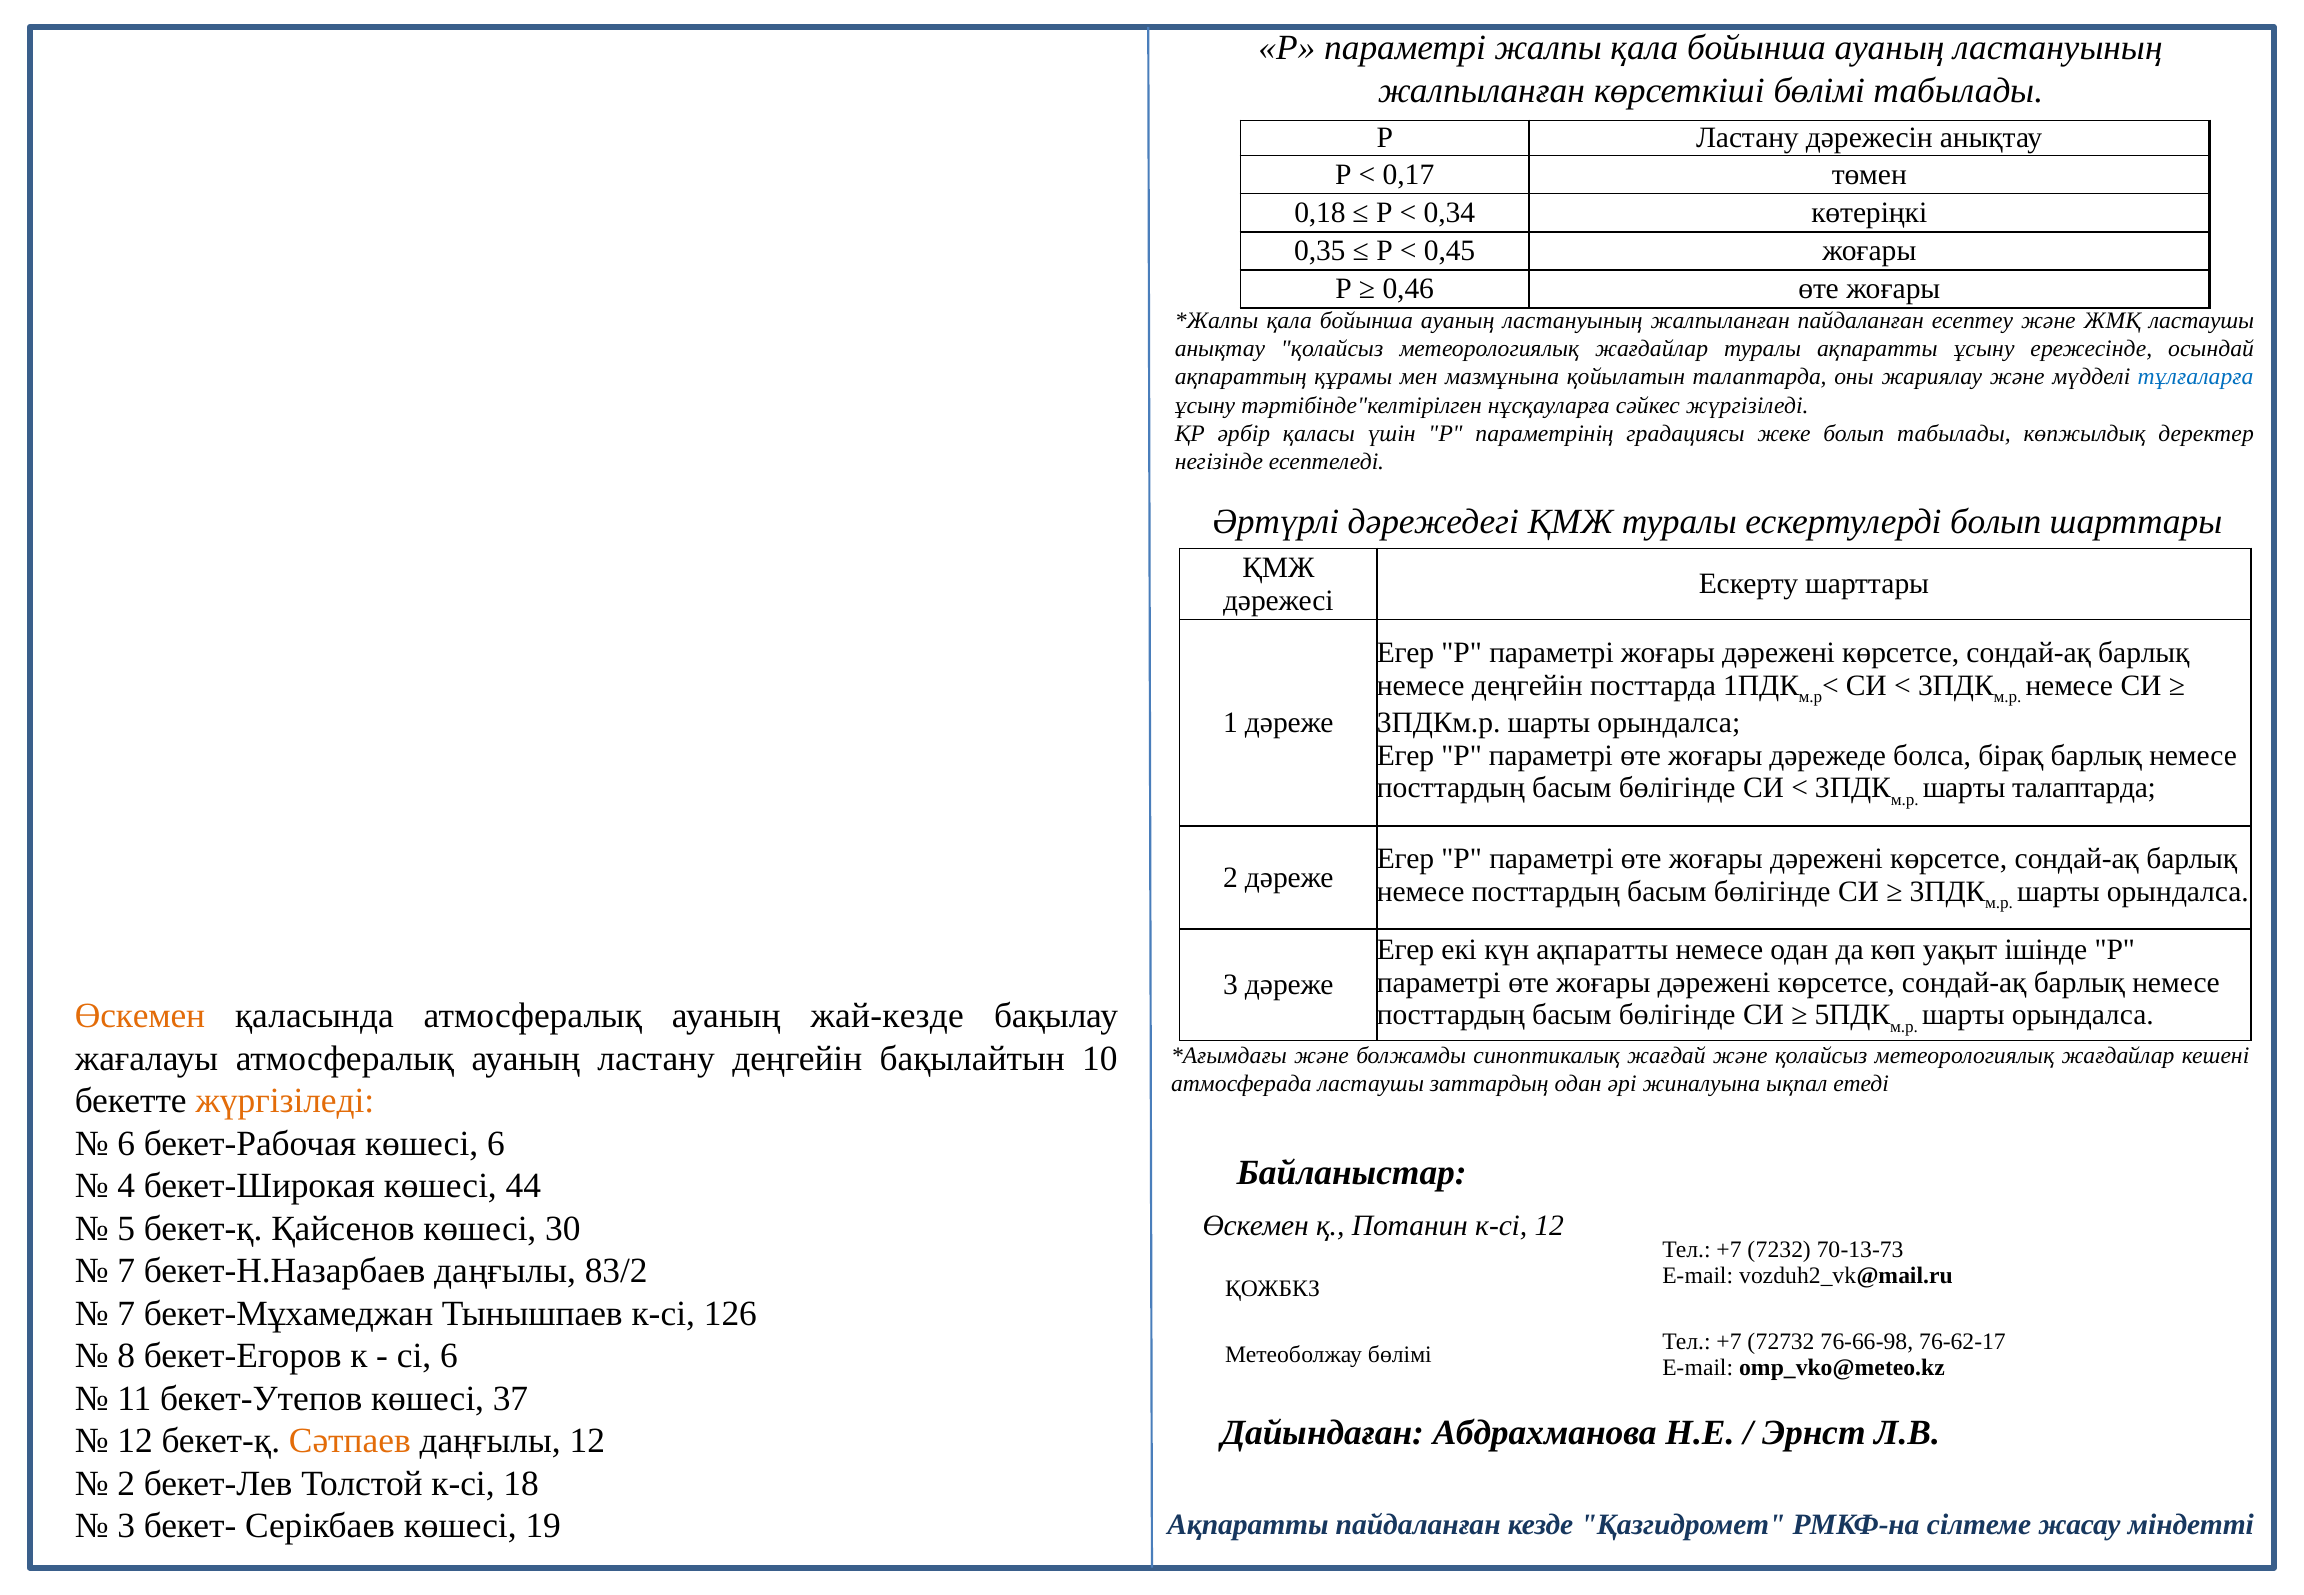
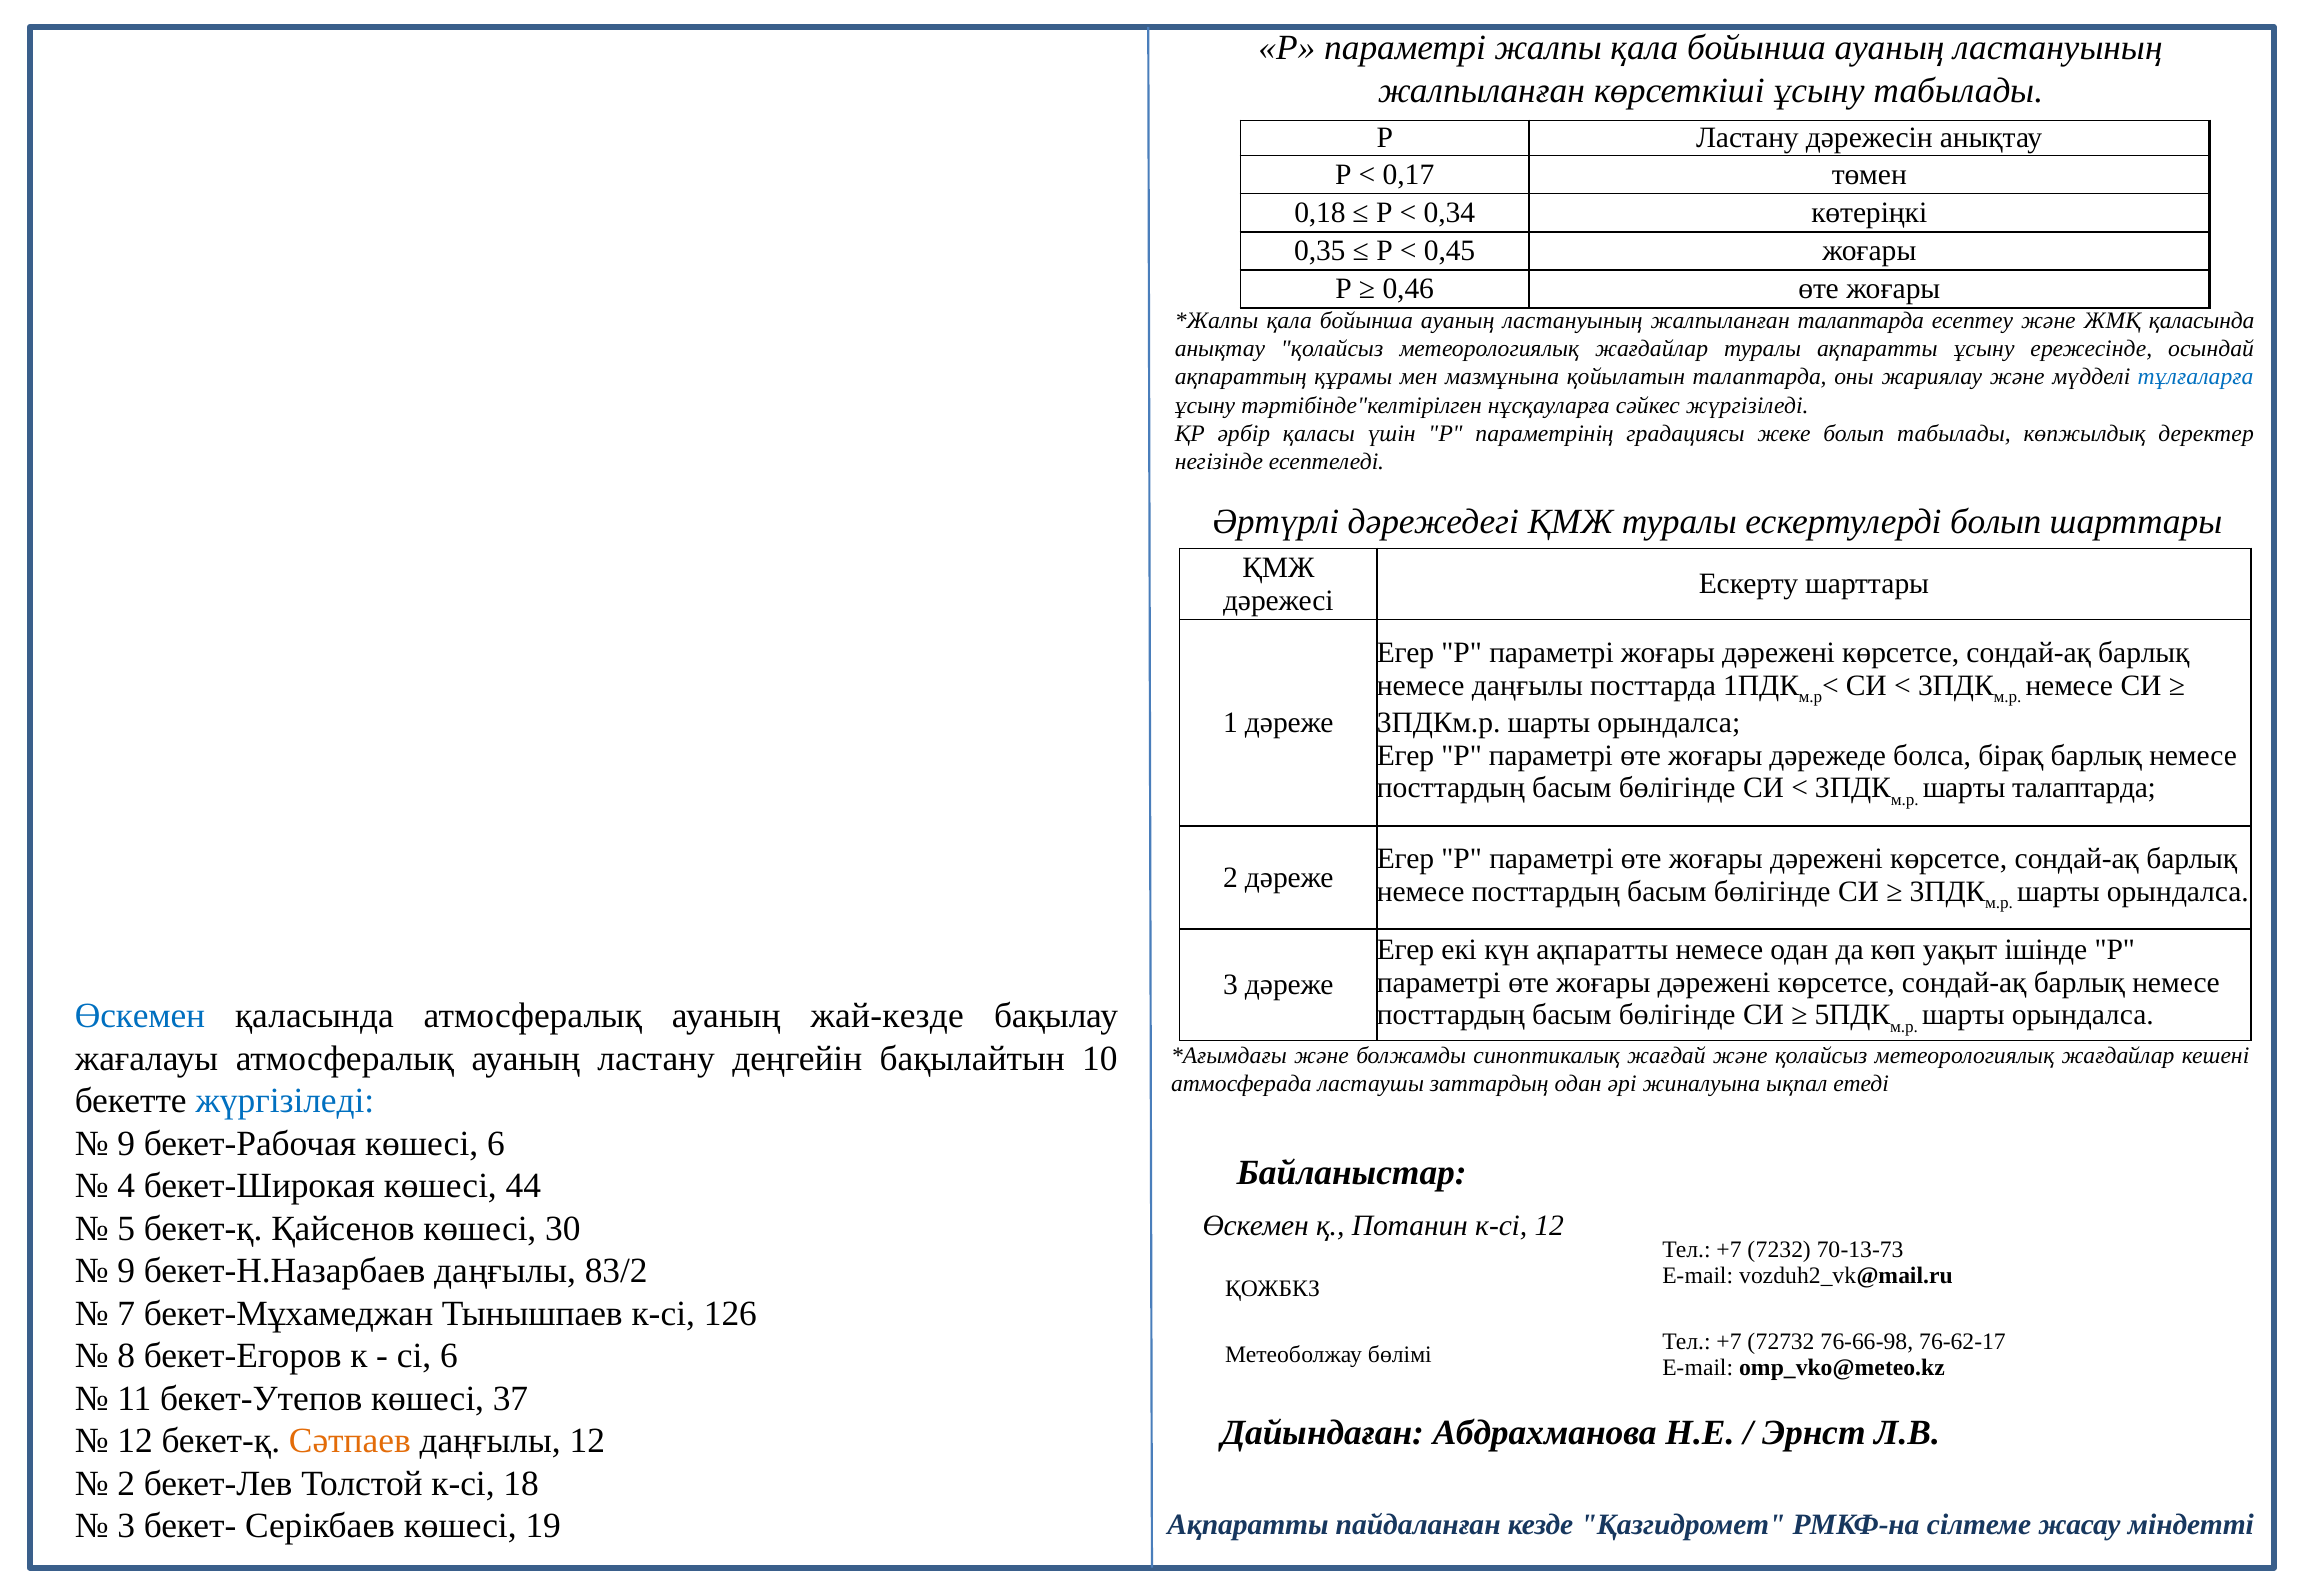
көрсеткіші бөлімі: бөлімі -> ұсыну
жалпыланған пайдаланған: пайдаланған -> талаптарда
ЖМҚ ластаушы: ластаушы -> қаласында
немесе деңгейін: деңгейін -> даңғылы
Өскемен at (140, 1016) colour: orange -> blue
жүргізіледі at (285, 1101) colour: orange -> blue
6 at (126, 1143): 6 -> 9
7 at (126, 1271): 7 -> 9
